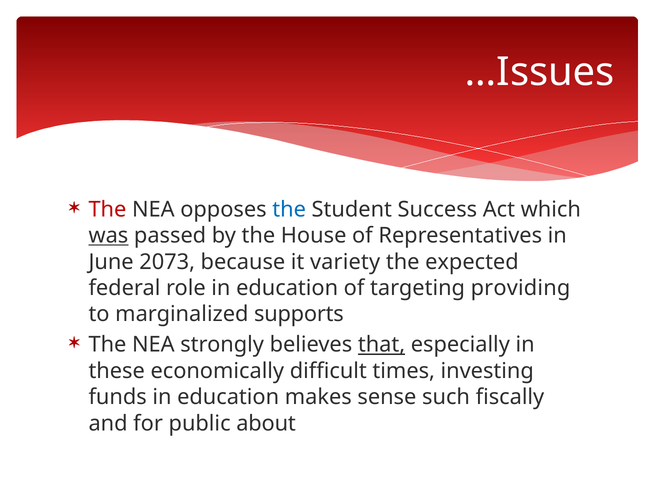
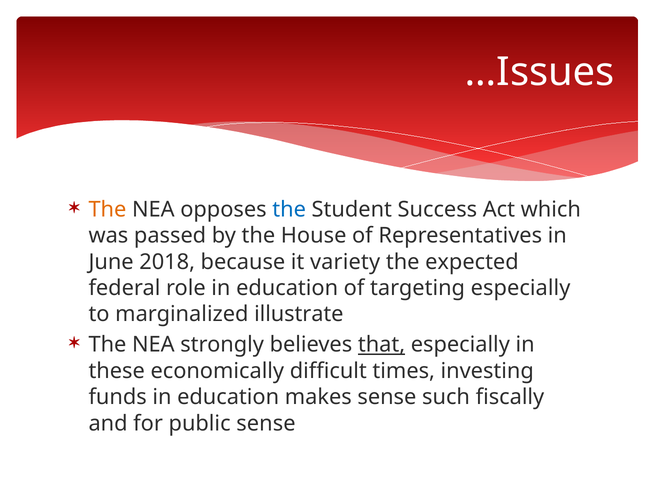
The at (107, 209) colour: red -> orange
was underline: present -> none
2073: 2073 -> 2018
targeting providing: providing -> especially
supports: supports -> illustrate
public about: about -> sense
